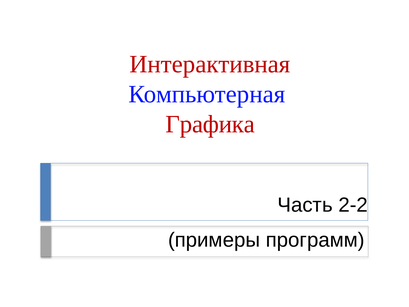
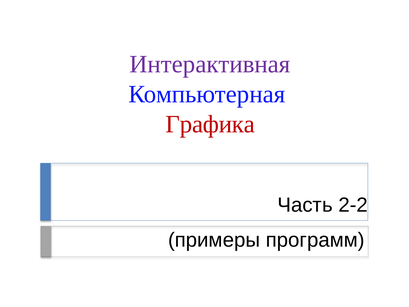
Интерактивная colour: red -> purple
